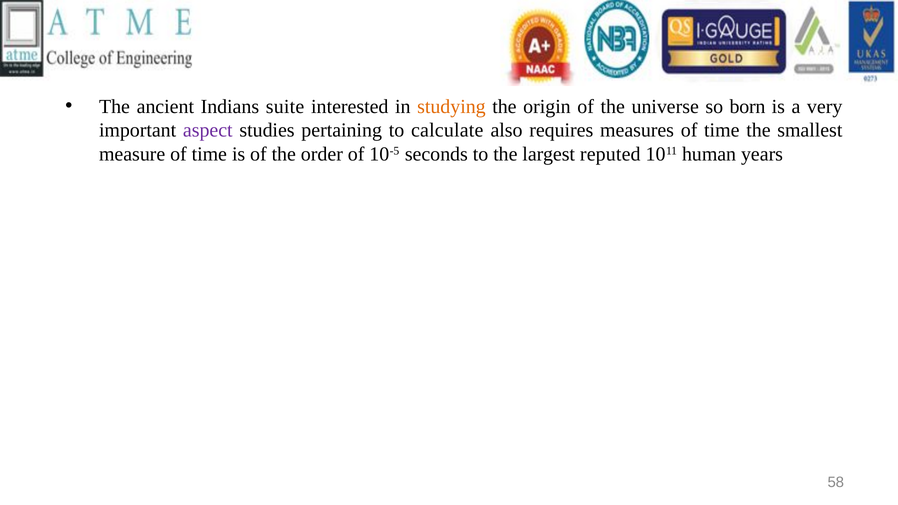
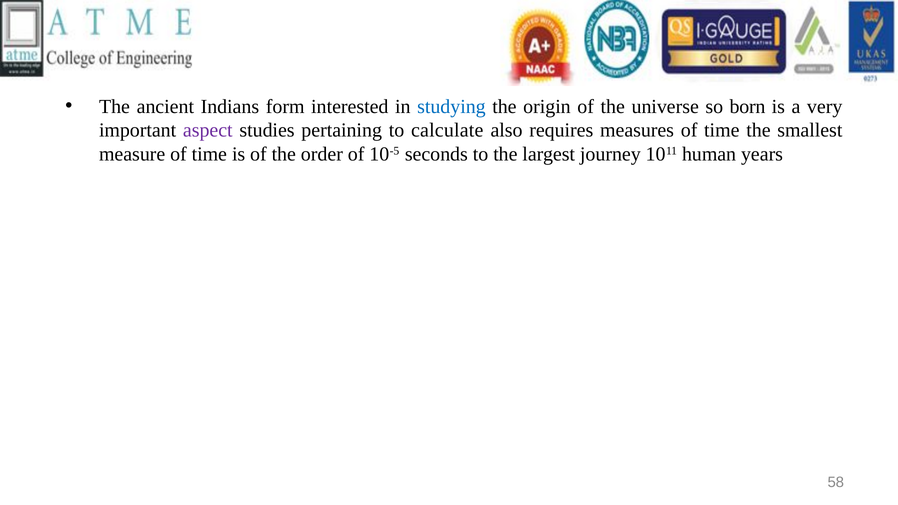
suite: suite -> form
studying colour: orange -> blue
reputed: reputed -> journey
